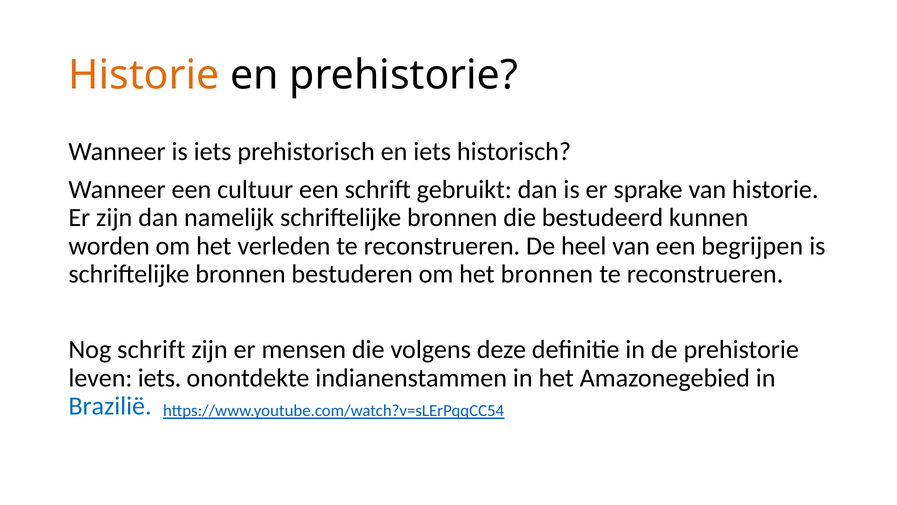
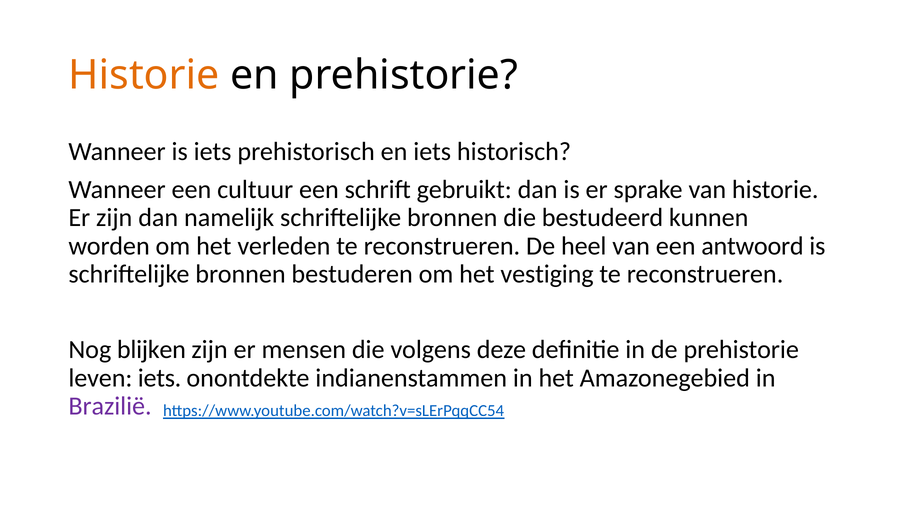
begrijpen: begrijpen -> antwoord
het bronnen: bronnen -> vestiging
Nog schrift: schrift -> blijken
Brazilië colour: blue -> purple
